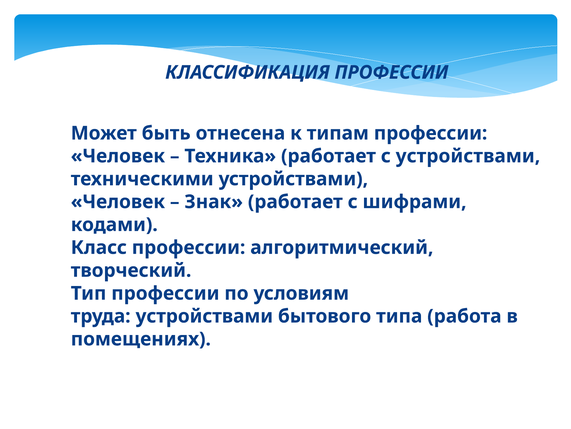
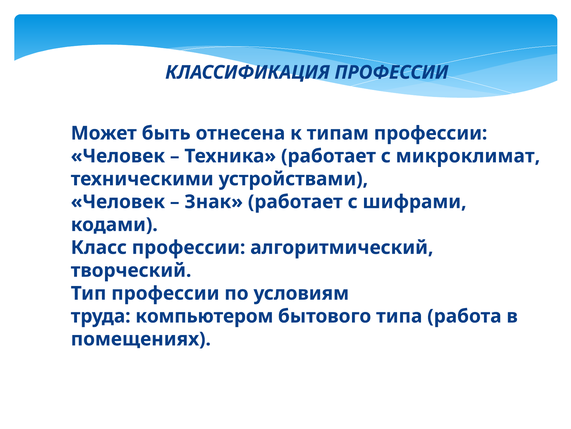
с устройствами: устройствами -> микроклимат
труда устройствами: устройствами -> компьютером
